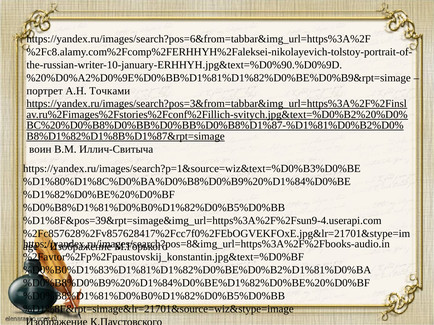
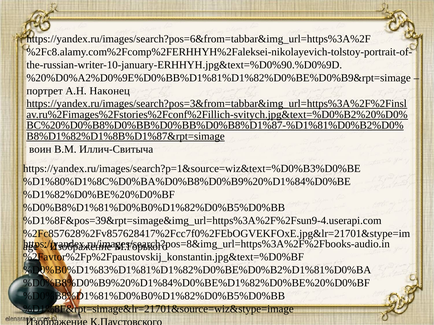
Точками: Точками -> Наконец
